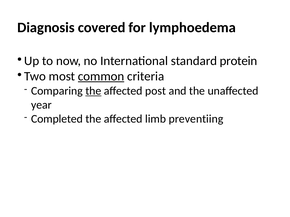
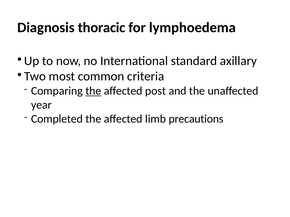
covered: covered -> thoracic
protein: protein -> axillary
common underline: present -> none
preventiing: preventiing -> precautions
